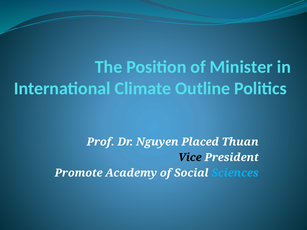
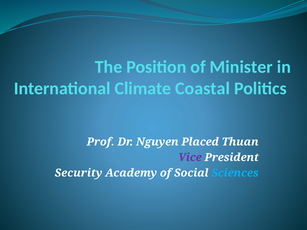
Outline: Outline -> Coastal
Vice colour: black -> purple
Promote: Promote -> Security
